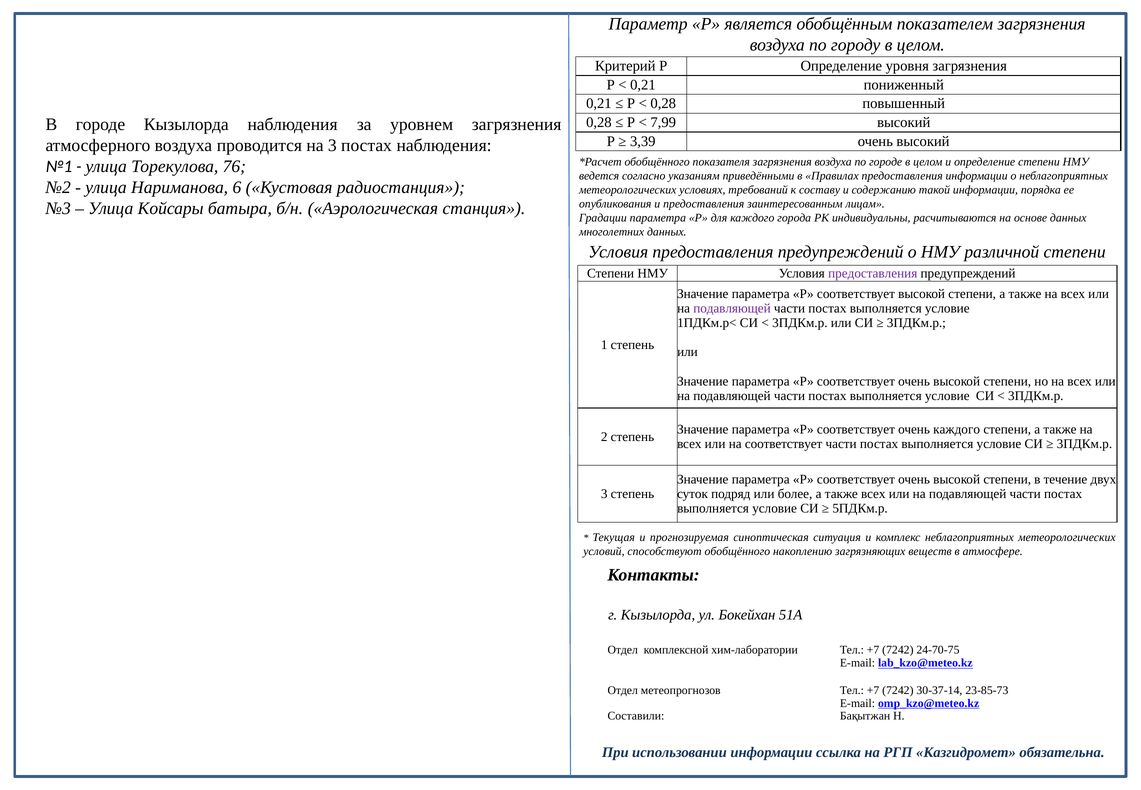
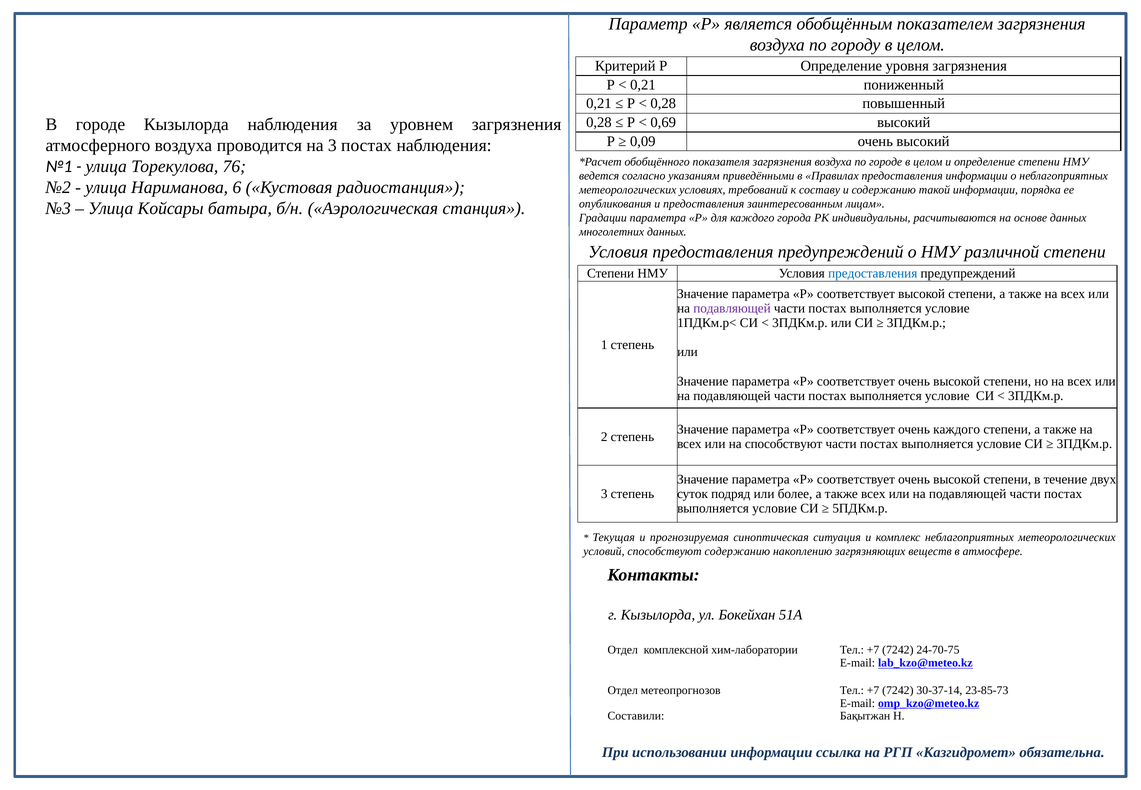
7,99: 7,99 -> 0,69
3,39: 3,39 -> 0,09
предоставления at (873, 273) colour: purple -> blue
на соответствует: соответствует -> способствуют
способствуют обобщённого: обобщённого -> содержанию
